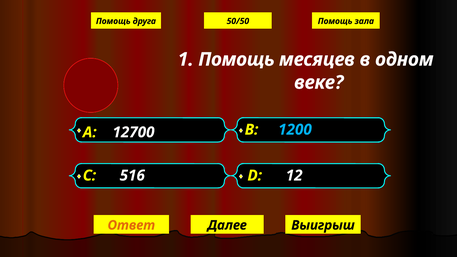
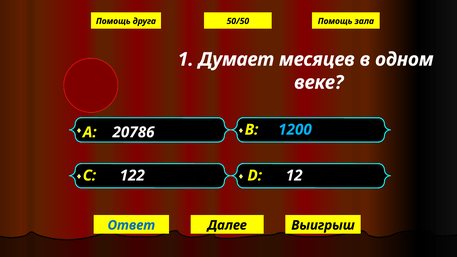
1 Помощь: Помощь -> Думает
12700: 12700 -> 20786
516: 516 -> 122
Ответ colour: orange -> blue
